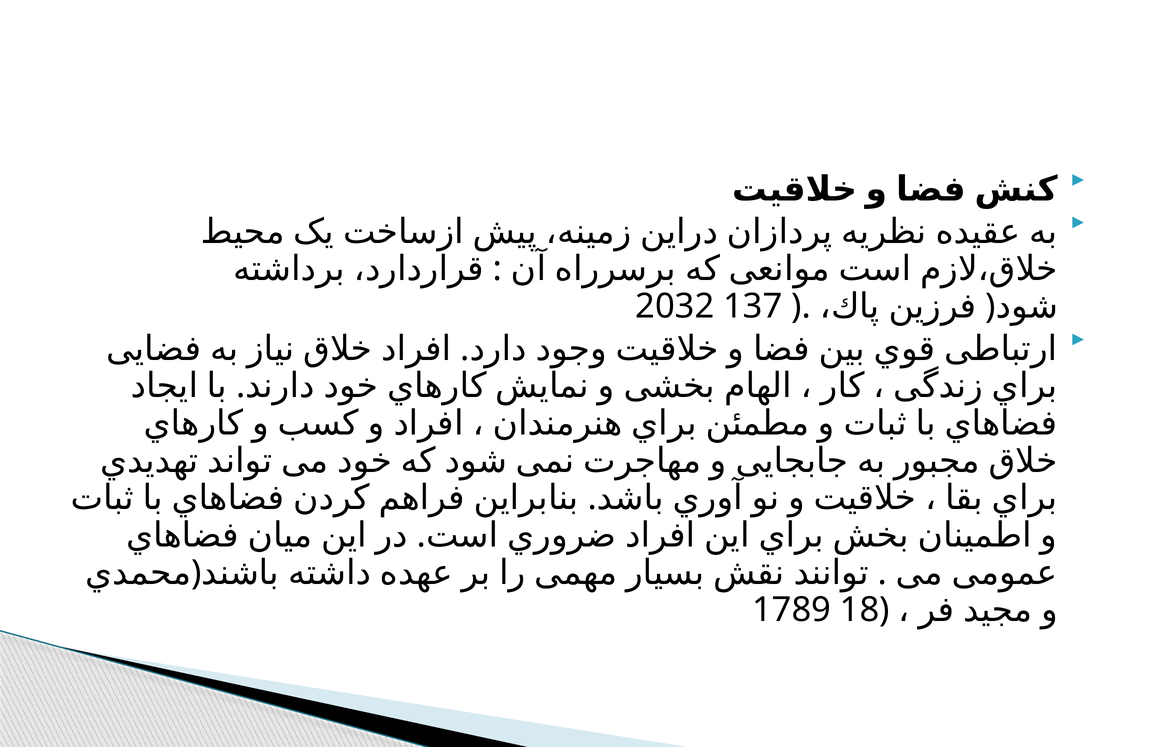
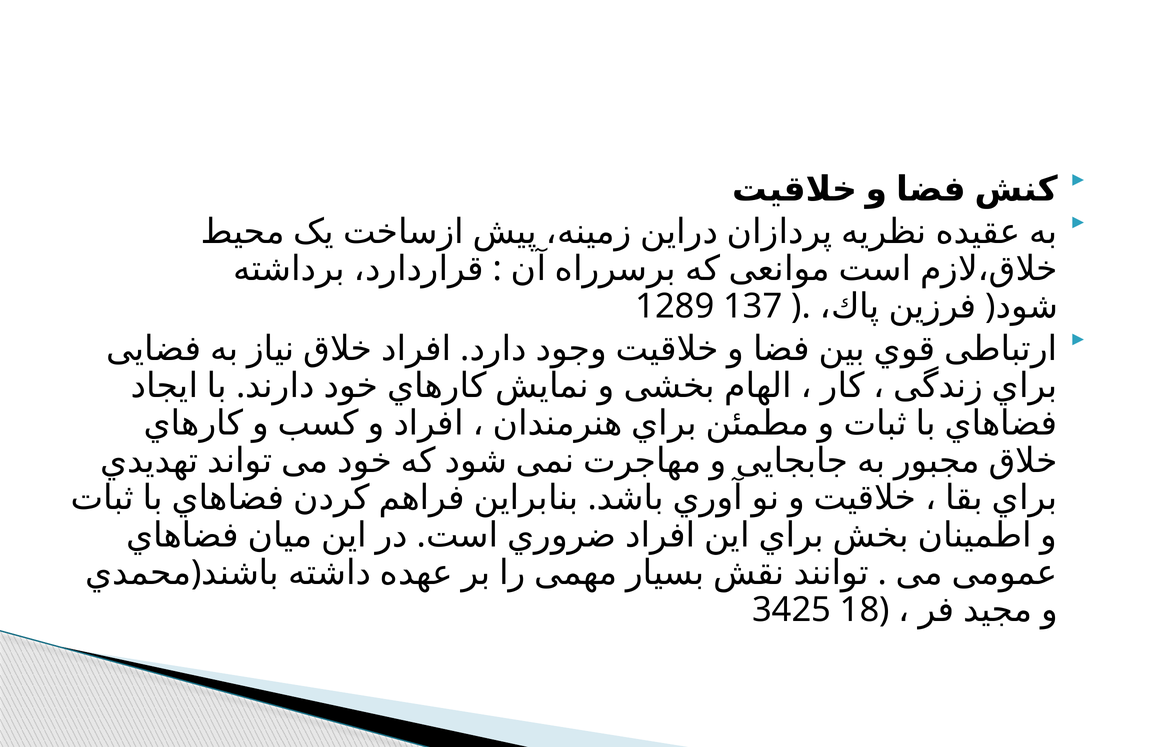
2032: 2032 -> 1289
1789: 1789 -> 3425
